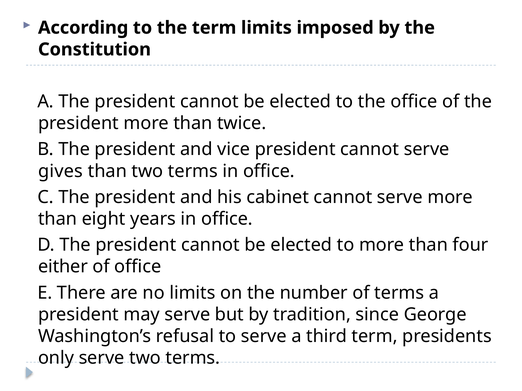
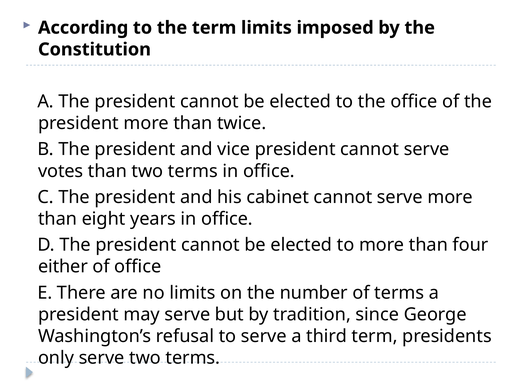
gives: gives -> votes
